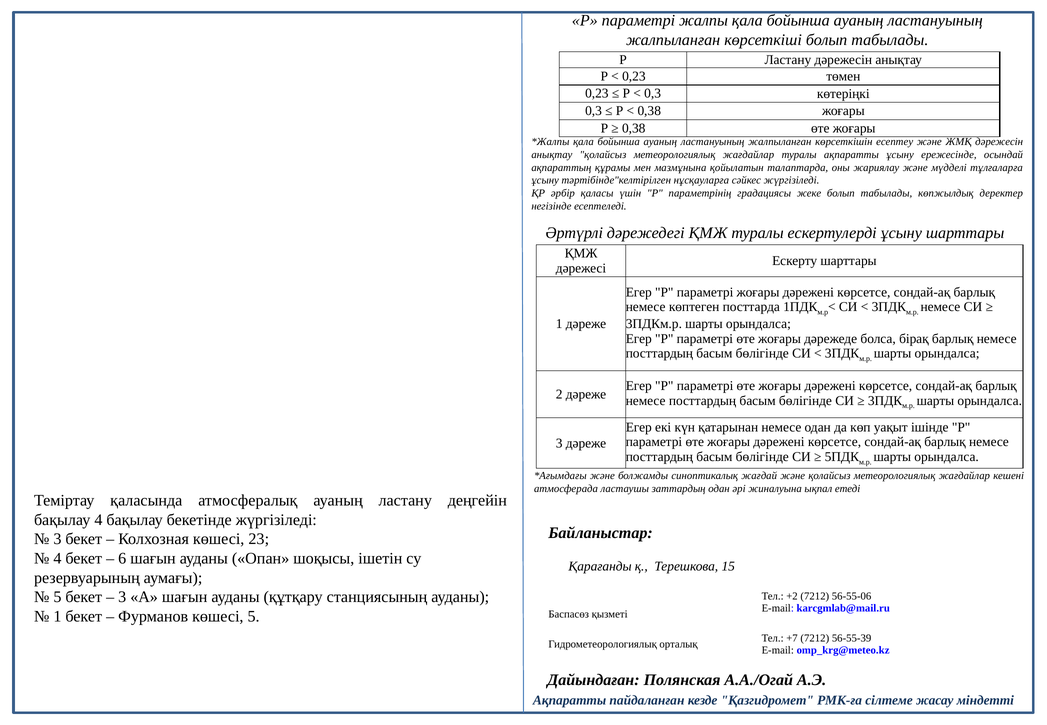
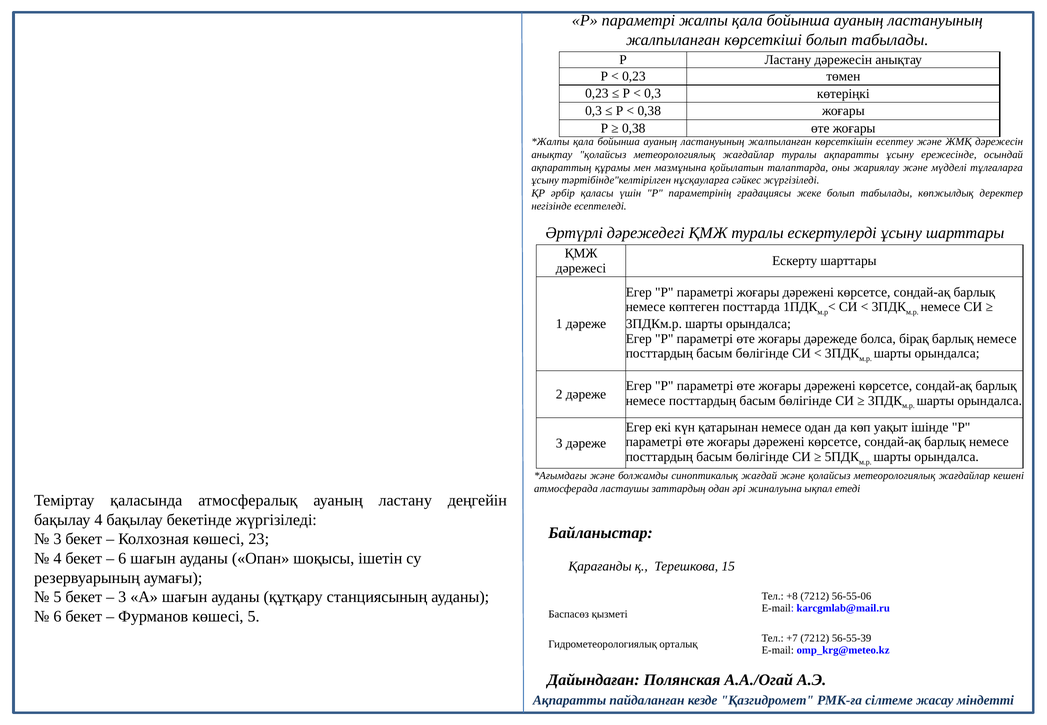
+2: +2 -> +8
1 at (57, 616): 1 -> 6
